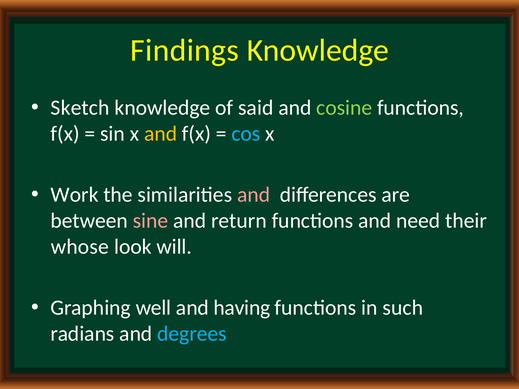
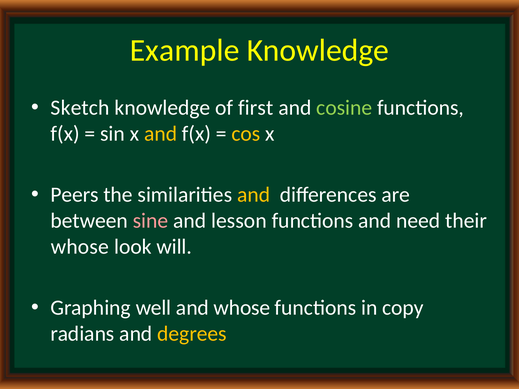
Findings: Findings -> Example
said: said -> first
cos colour: light blue -> yellow
Work: Work -> Peers
and at (254, 195) colour: pink -> yellow
return: return -> lesson
and having: having -> whose
such: such -> copy
degrees colour: light blue -> yellow
